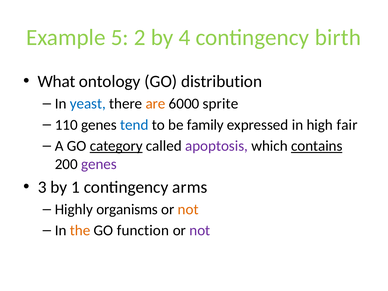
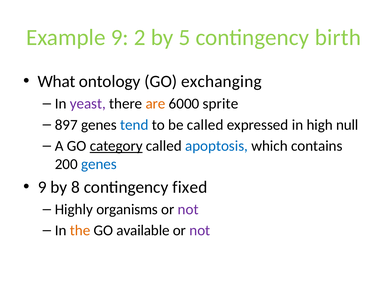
Example 5: 5 -> 9
4: 4 -> 5
distribution: distribution -> exchanging
yeast colour: blue -> purple
110: 110 -> 897
be family: family -> called
fair: fair -> null
apoptosis colour: purple -> blue
contains underline: present -> none
genes at (99, 164) colour: purple -> blue
3 at (42, 187): 3 -> 9
1: 1 -> 8
arms: arms -> fixed
not at (188, 209) colour: orange -> purple
function: function -> available
